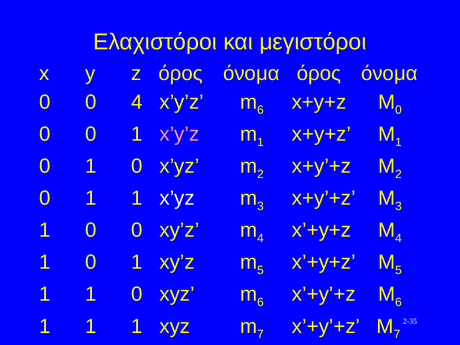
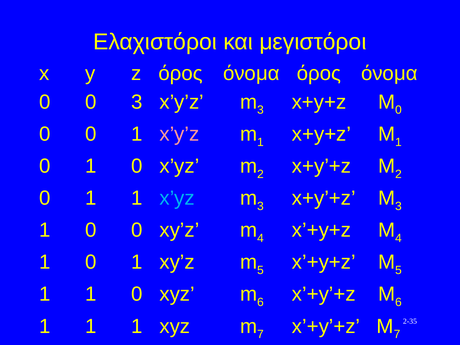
0 4: 4 -> 3
6 at (260, 110): 6 -> 3
x’yz at (177, 198) colour: white -> light blue
